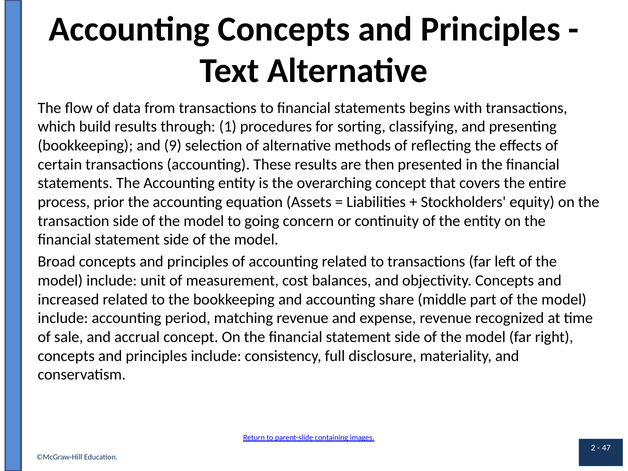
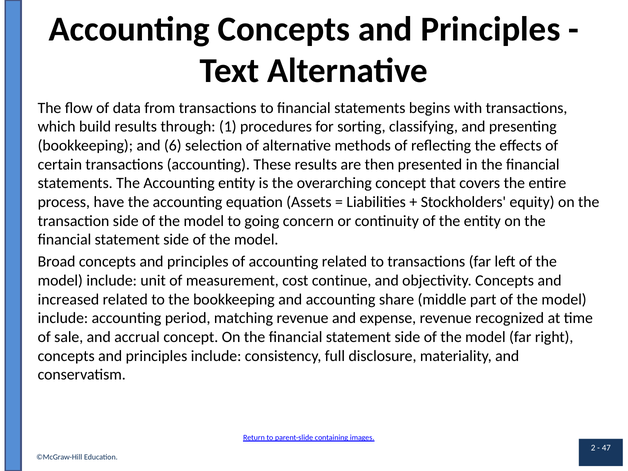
9: 9 -> 6
prior: prior -> have
balances: balances -> continue
